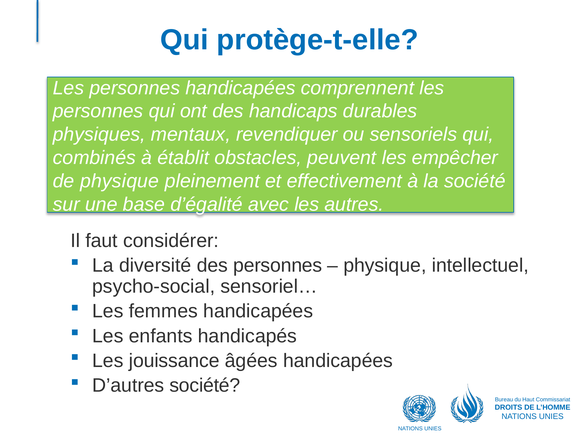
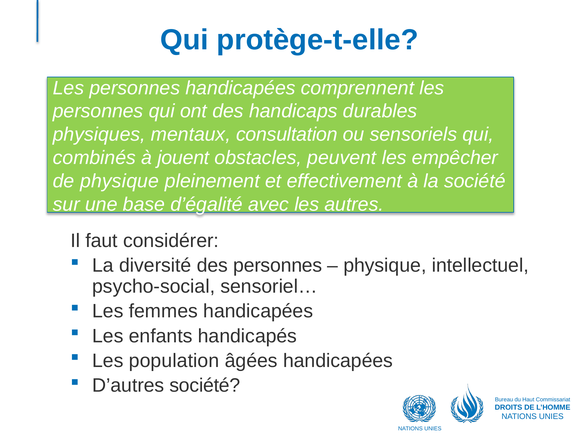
revendiquer: revendiquer -> consultation
établit: établit -> jouent
jouissance: jouissance -> population
